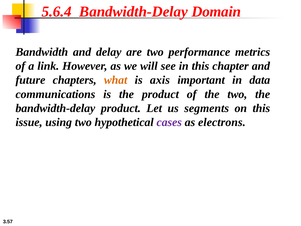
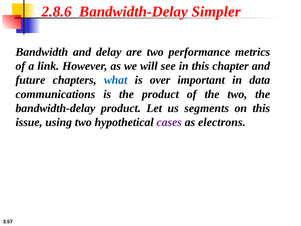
5.6.4: 5.6.4 -> 2.8.6
Domain: Domain -> Simpler
what colour: orange -> blue
axis: axis -> over
